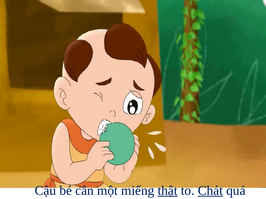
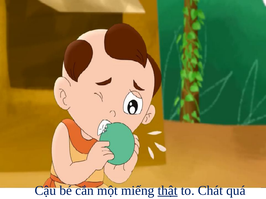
Chát underline: present -> none
